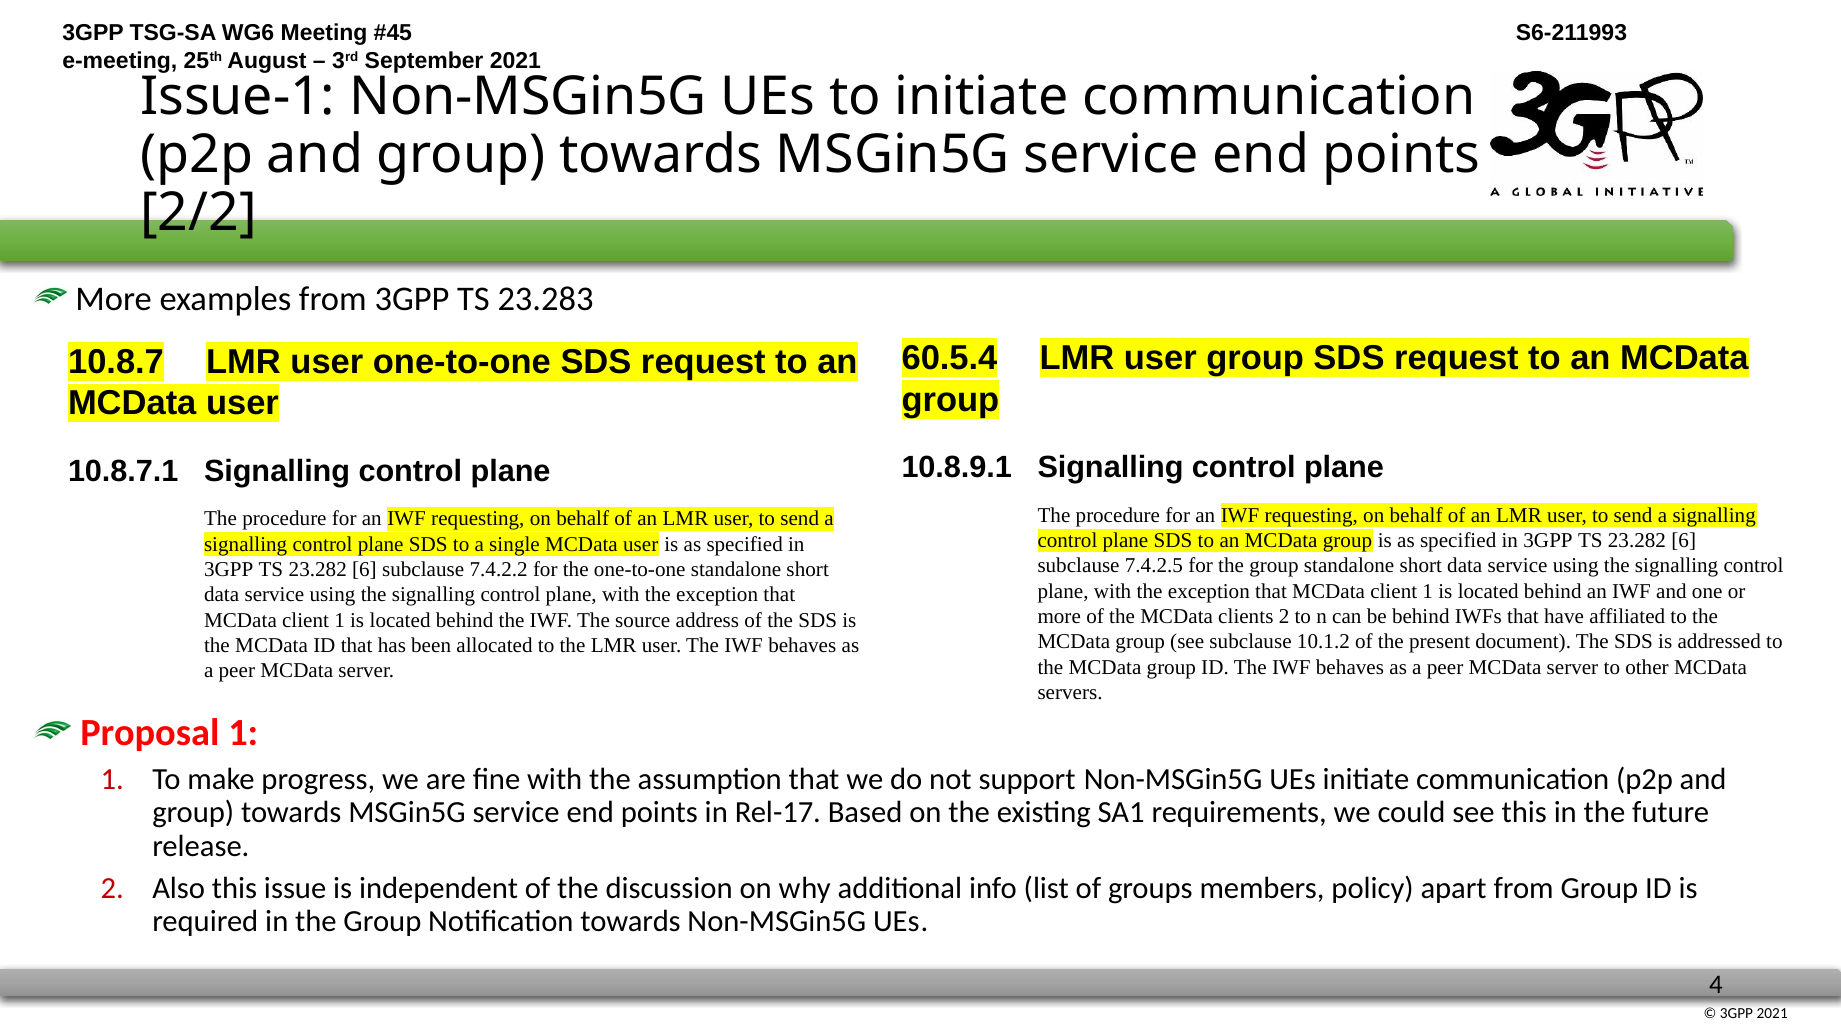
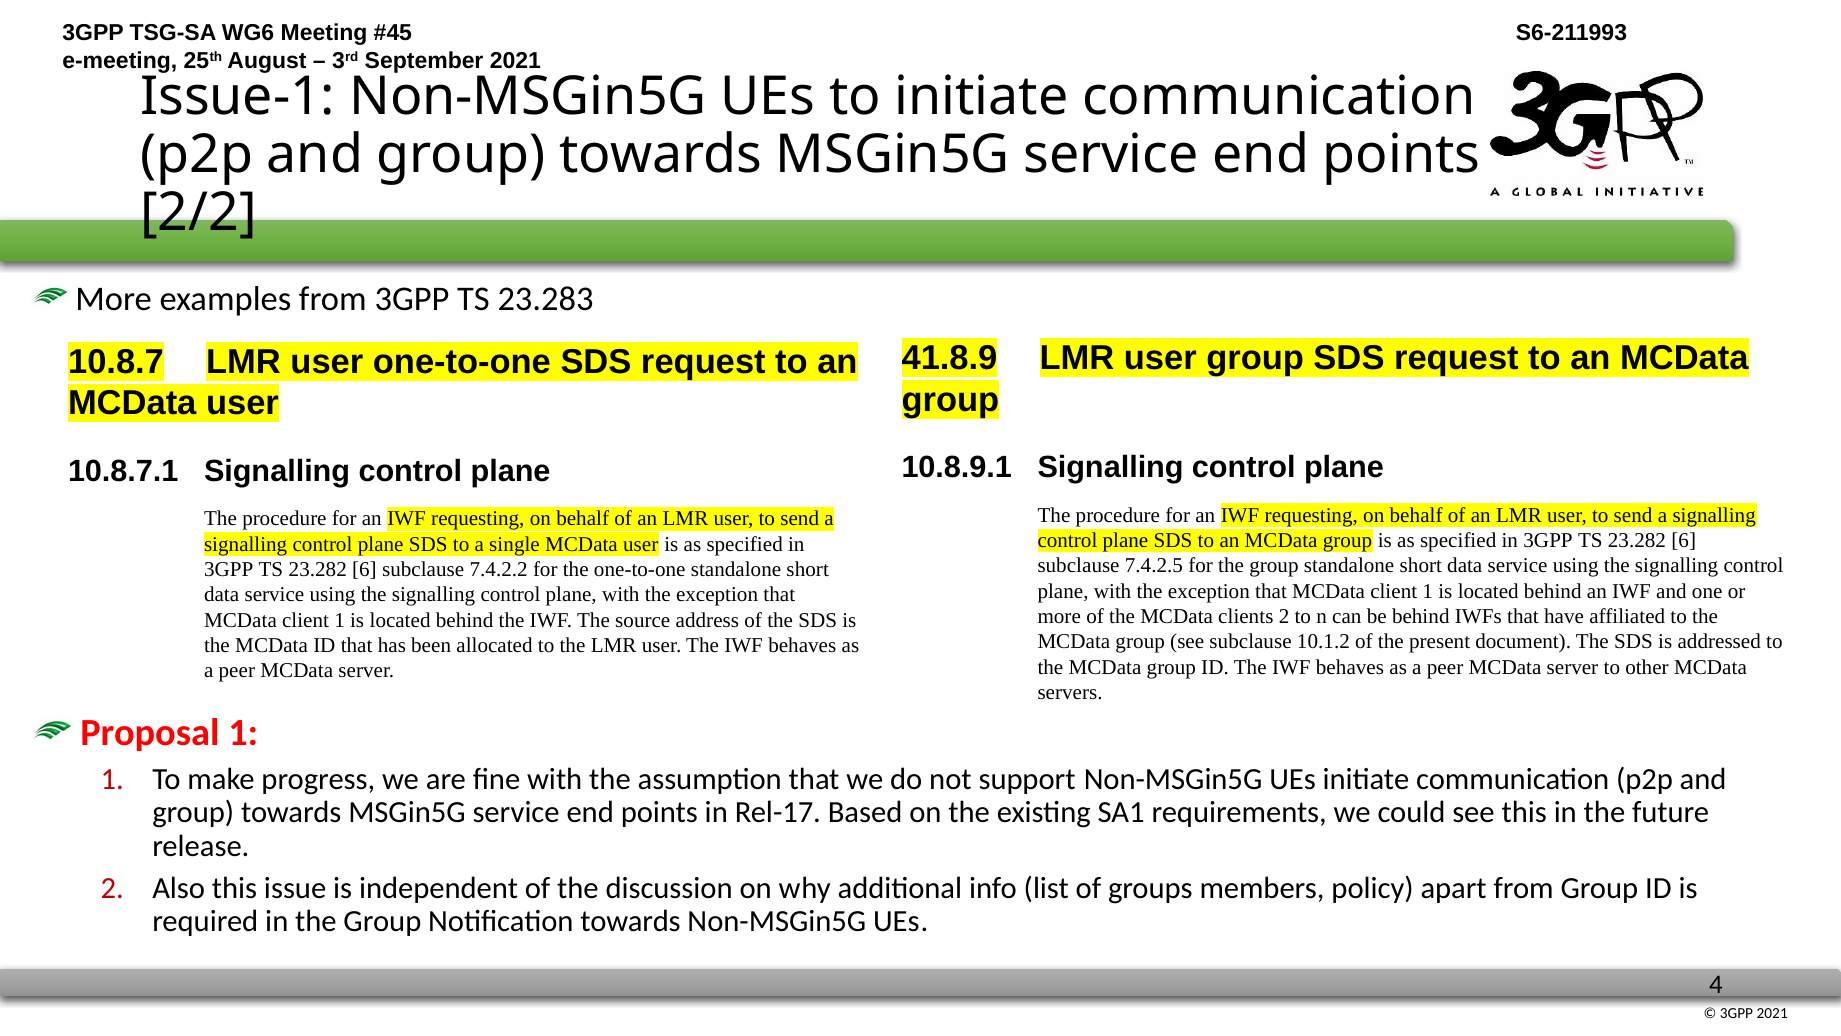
60.5.4: 60.5.4 -> 41.8.9
